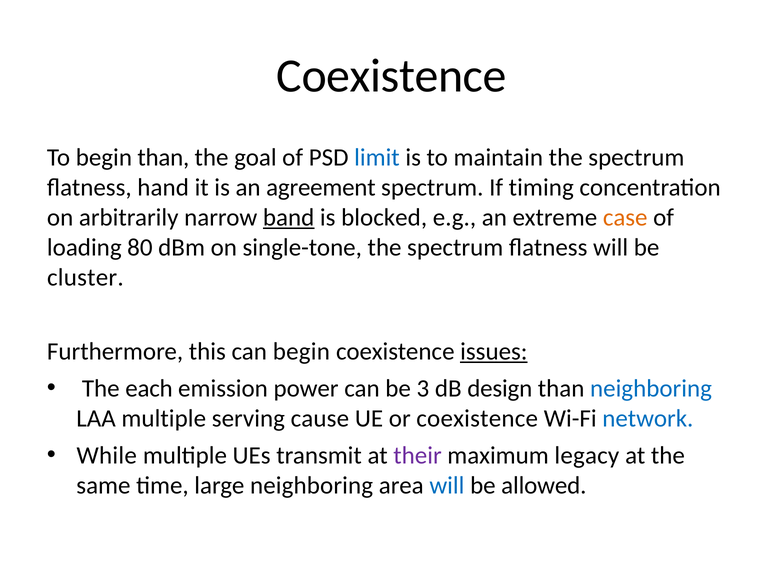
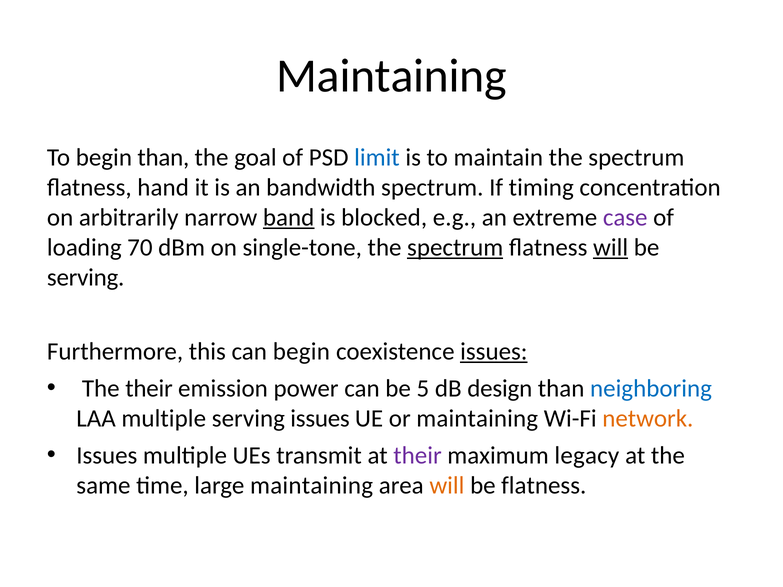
Coexistence at (391, 76): Coexistence -> Maintaining
agreement: agreement -> bandwidth
case colour: orange -> purple
80: 80 -> 70
spectrum at (455, 248) underline: none -> present
will at (611, 248) underline: none -> present
cluster at (85, 278): cluster -> serving
The each: each -> their
3: 3 -> 5
serving cause: cause -> issues
or coexistence: coexistence -> maintaining
network colour: blue -> orange
While at (107, 456): While -> Issues
large neighboring: neighboring -> maintaining
will at (447, 486) colour: blue -> orange
be allowed: allowed -> flatness
